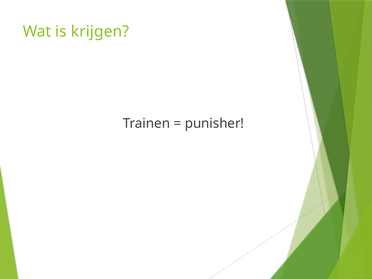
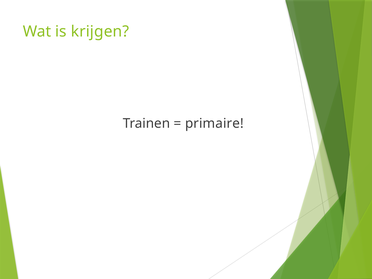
punisher: punisher -> primaire
